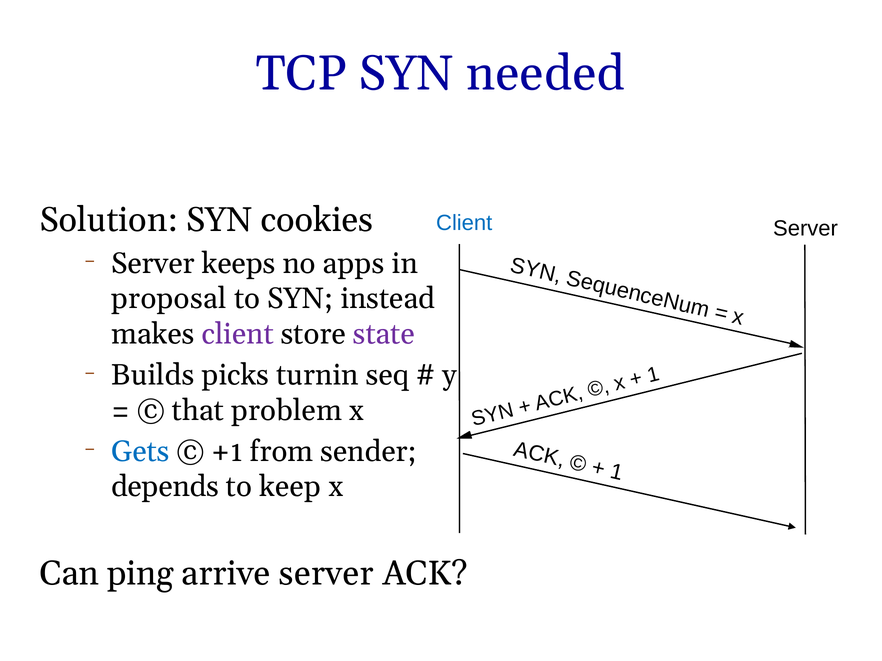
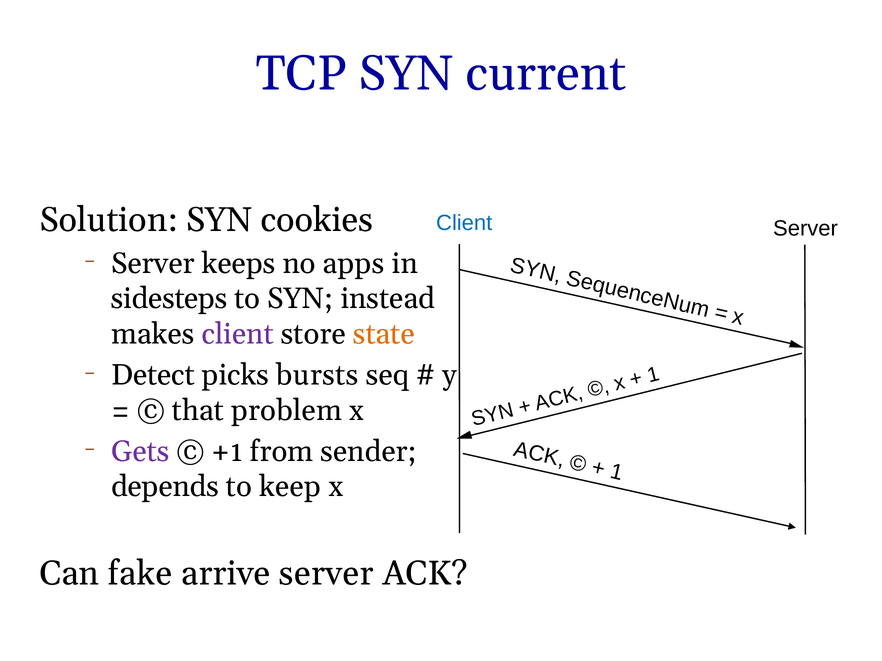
needed: needed -> current
proposal: proposal -> sidesteps
state colour: purple -> orange
Builds: Builds -> Detect
turnin: turnin -> bursts
Gets colour: blue -> purple
ping: ping -> fake
